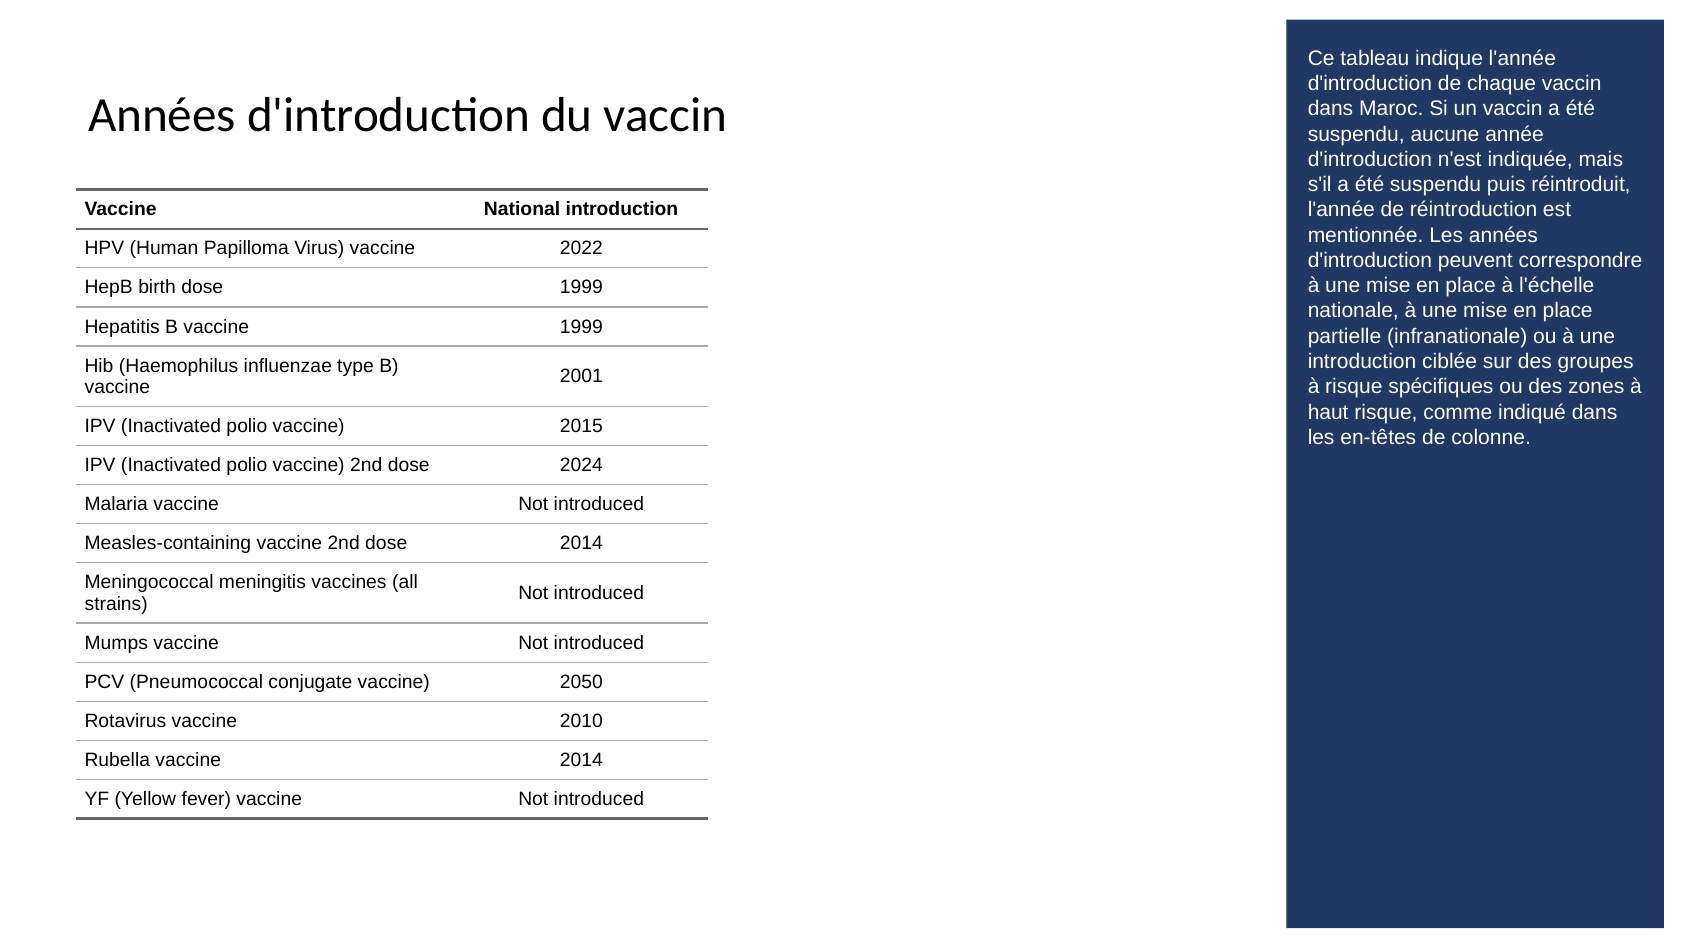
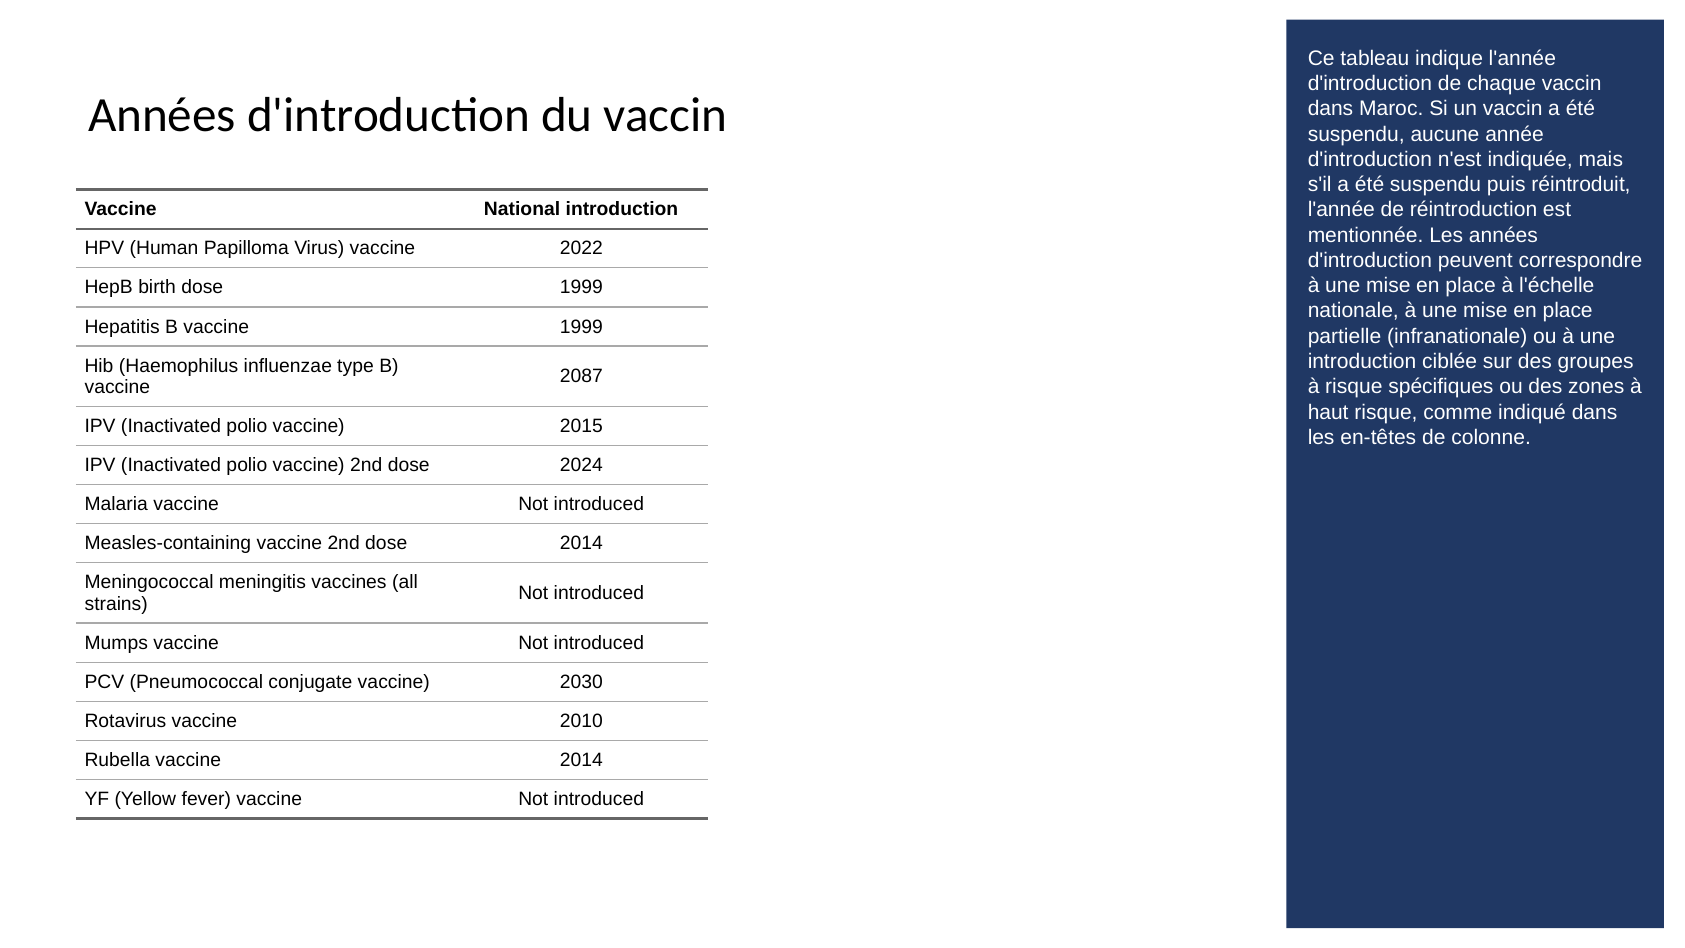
2001: 2001 -> 2087
2050: 2050 -> 2030
